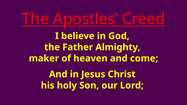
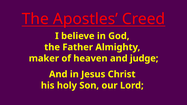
come: come -> judge
